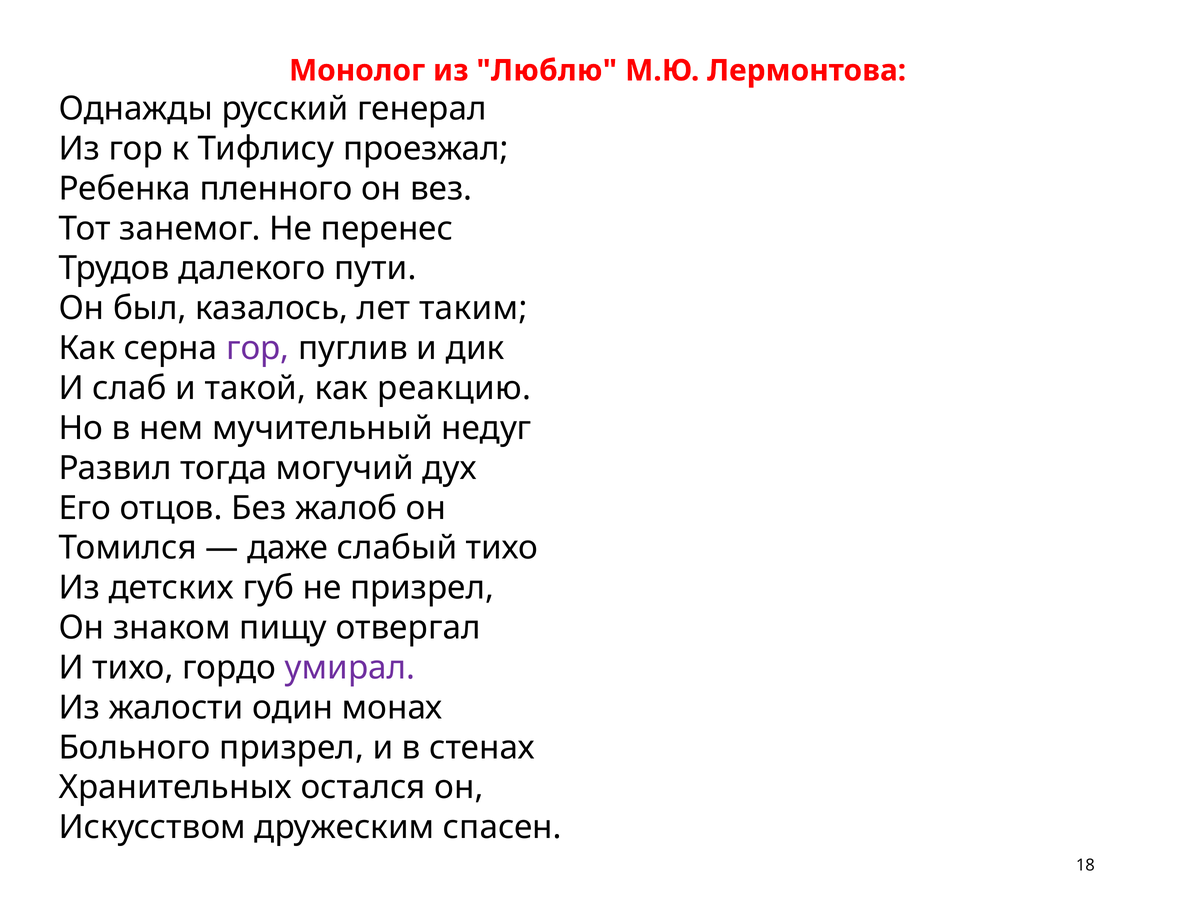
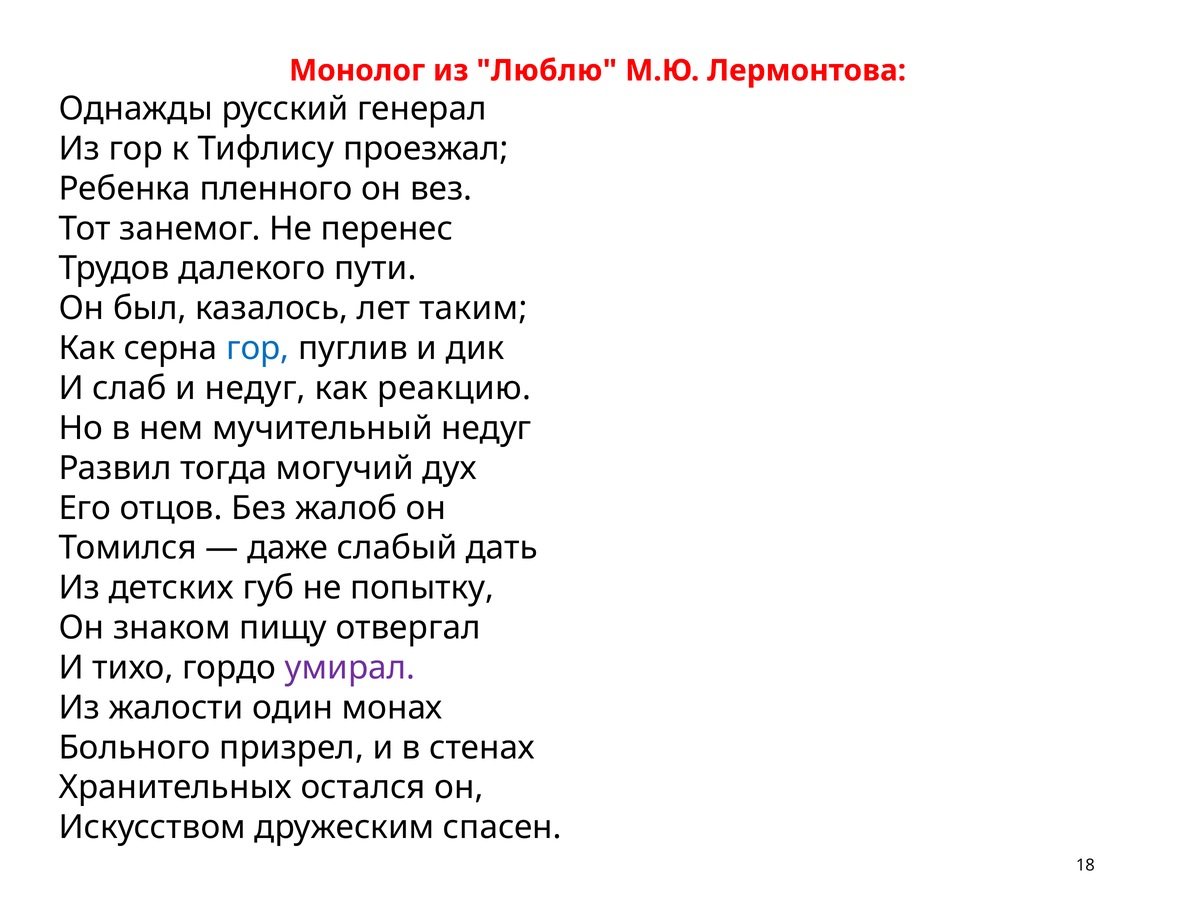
гор at (258, 348) colour: purple -> blue
и такой: такой -> недуг
слабый тихо: тихо -> дать
не призрел: призрел -> попытку
